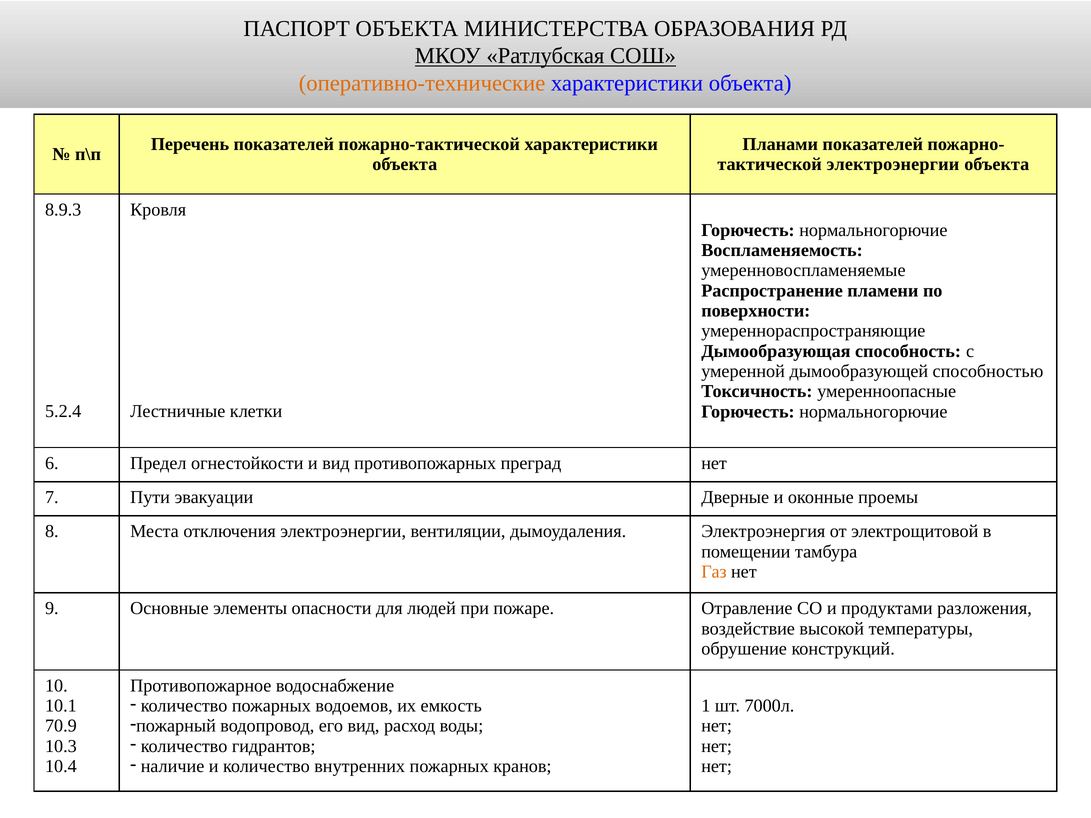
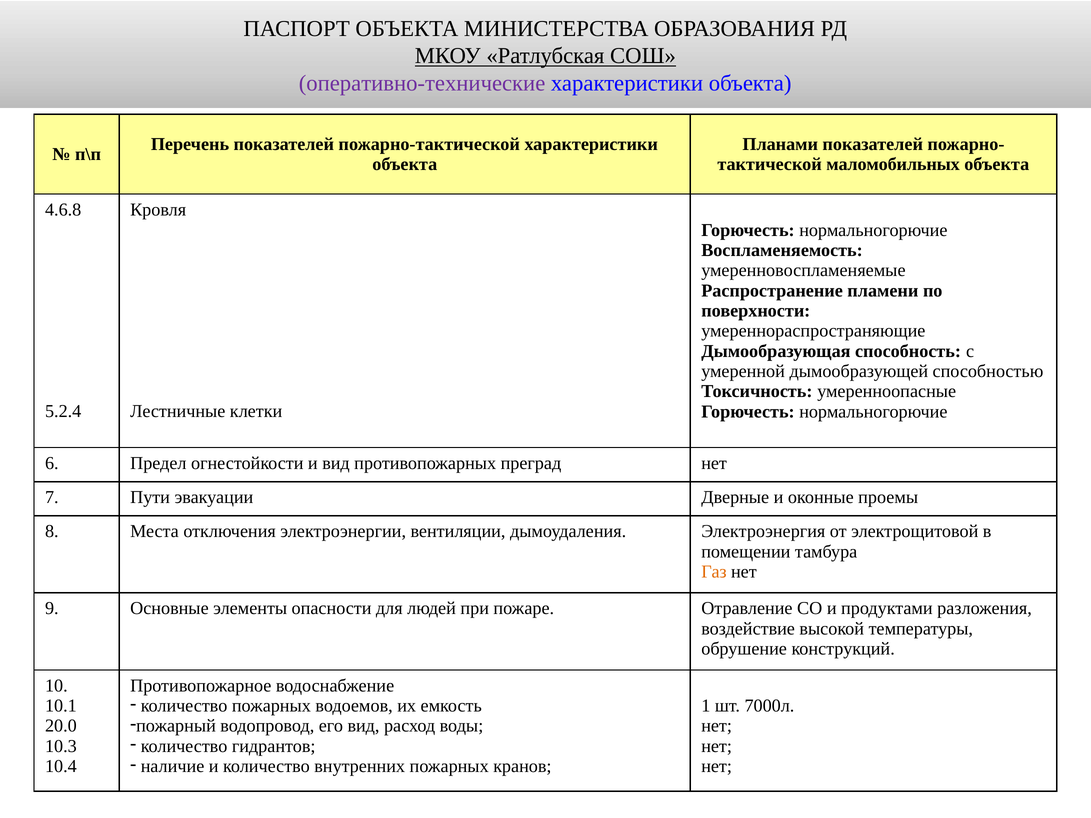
оперативно-технические colour: orange -> purple
электроэнергии at (893, 164): электроэнергии -> маломобильных
8.9.3: 8.9.3 -> 4.6.8
70.9: 70.9 -> 20.0
